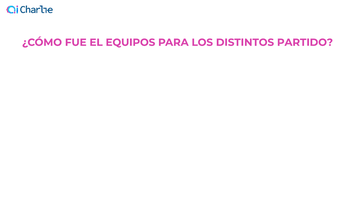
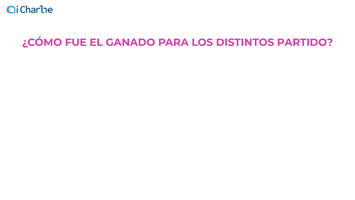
EQUIPOS: EQUIPOS -> GANADO
